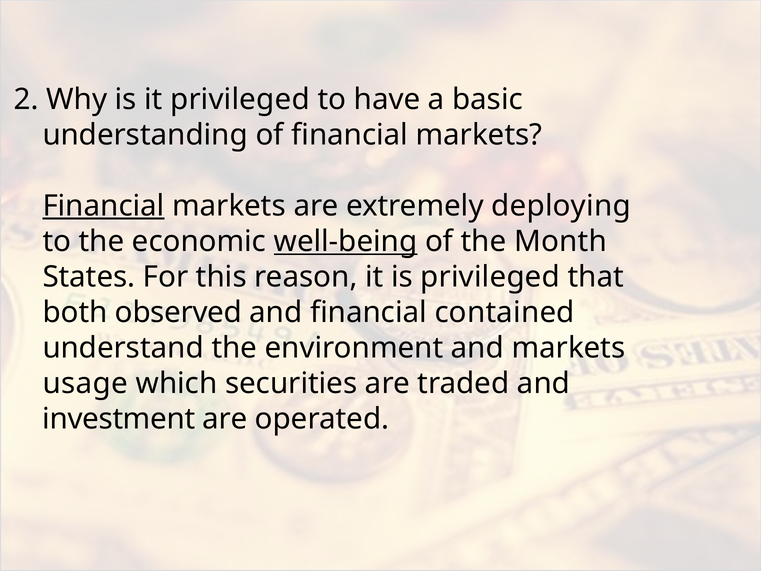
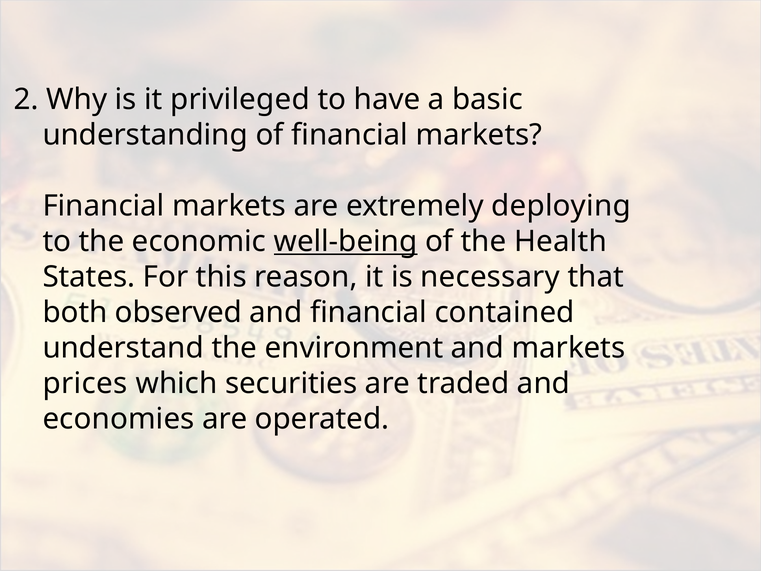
Financial at (104, 206) underline: present -> none
Month: Month -> Health
is privileged: privileged -> necessary
usage: usage -> prices
investment: investment -> economies
